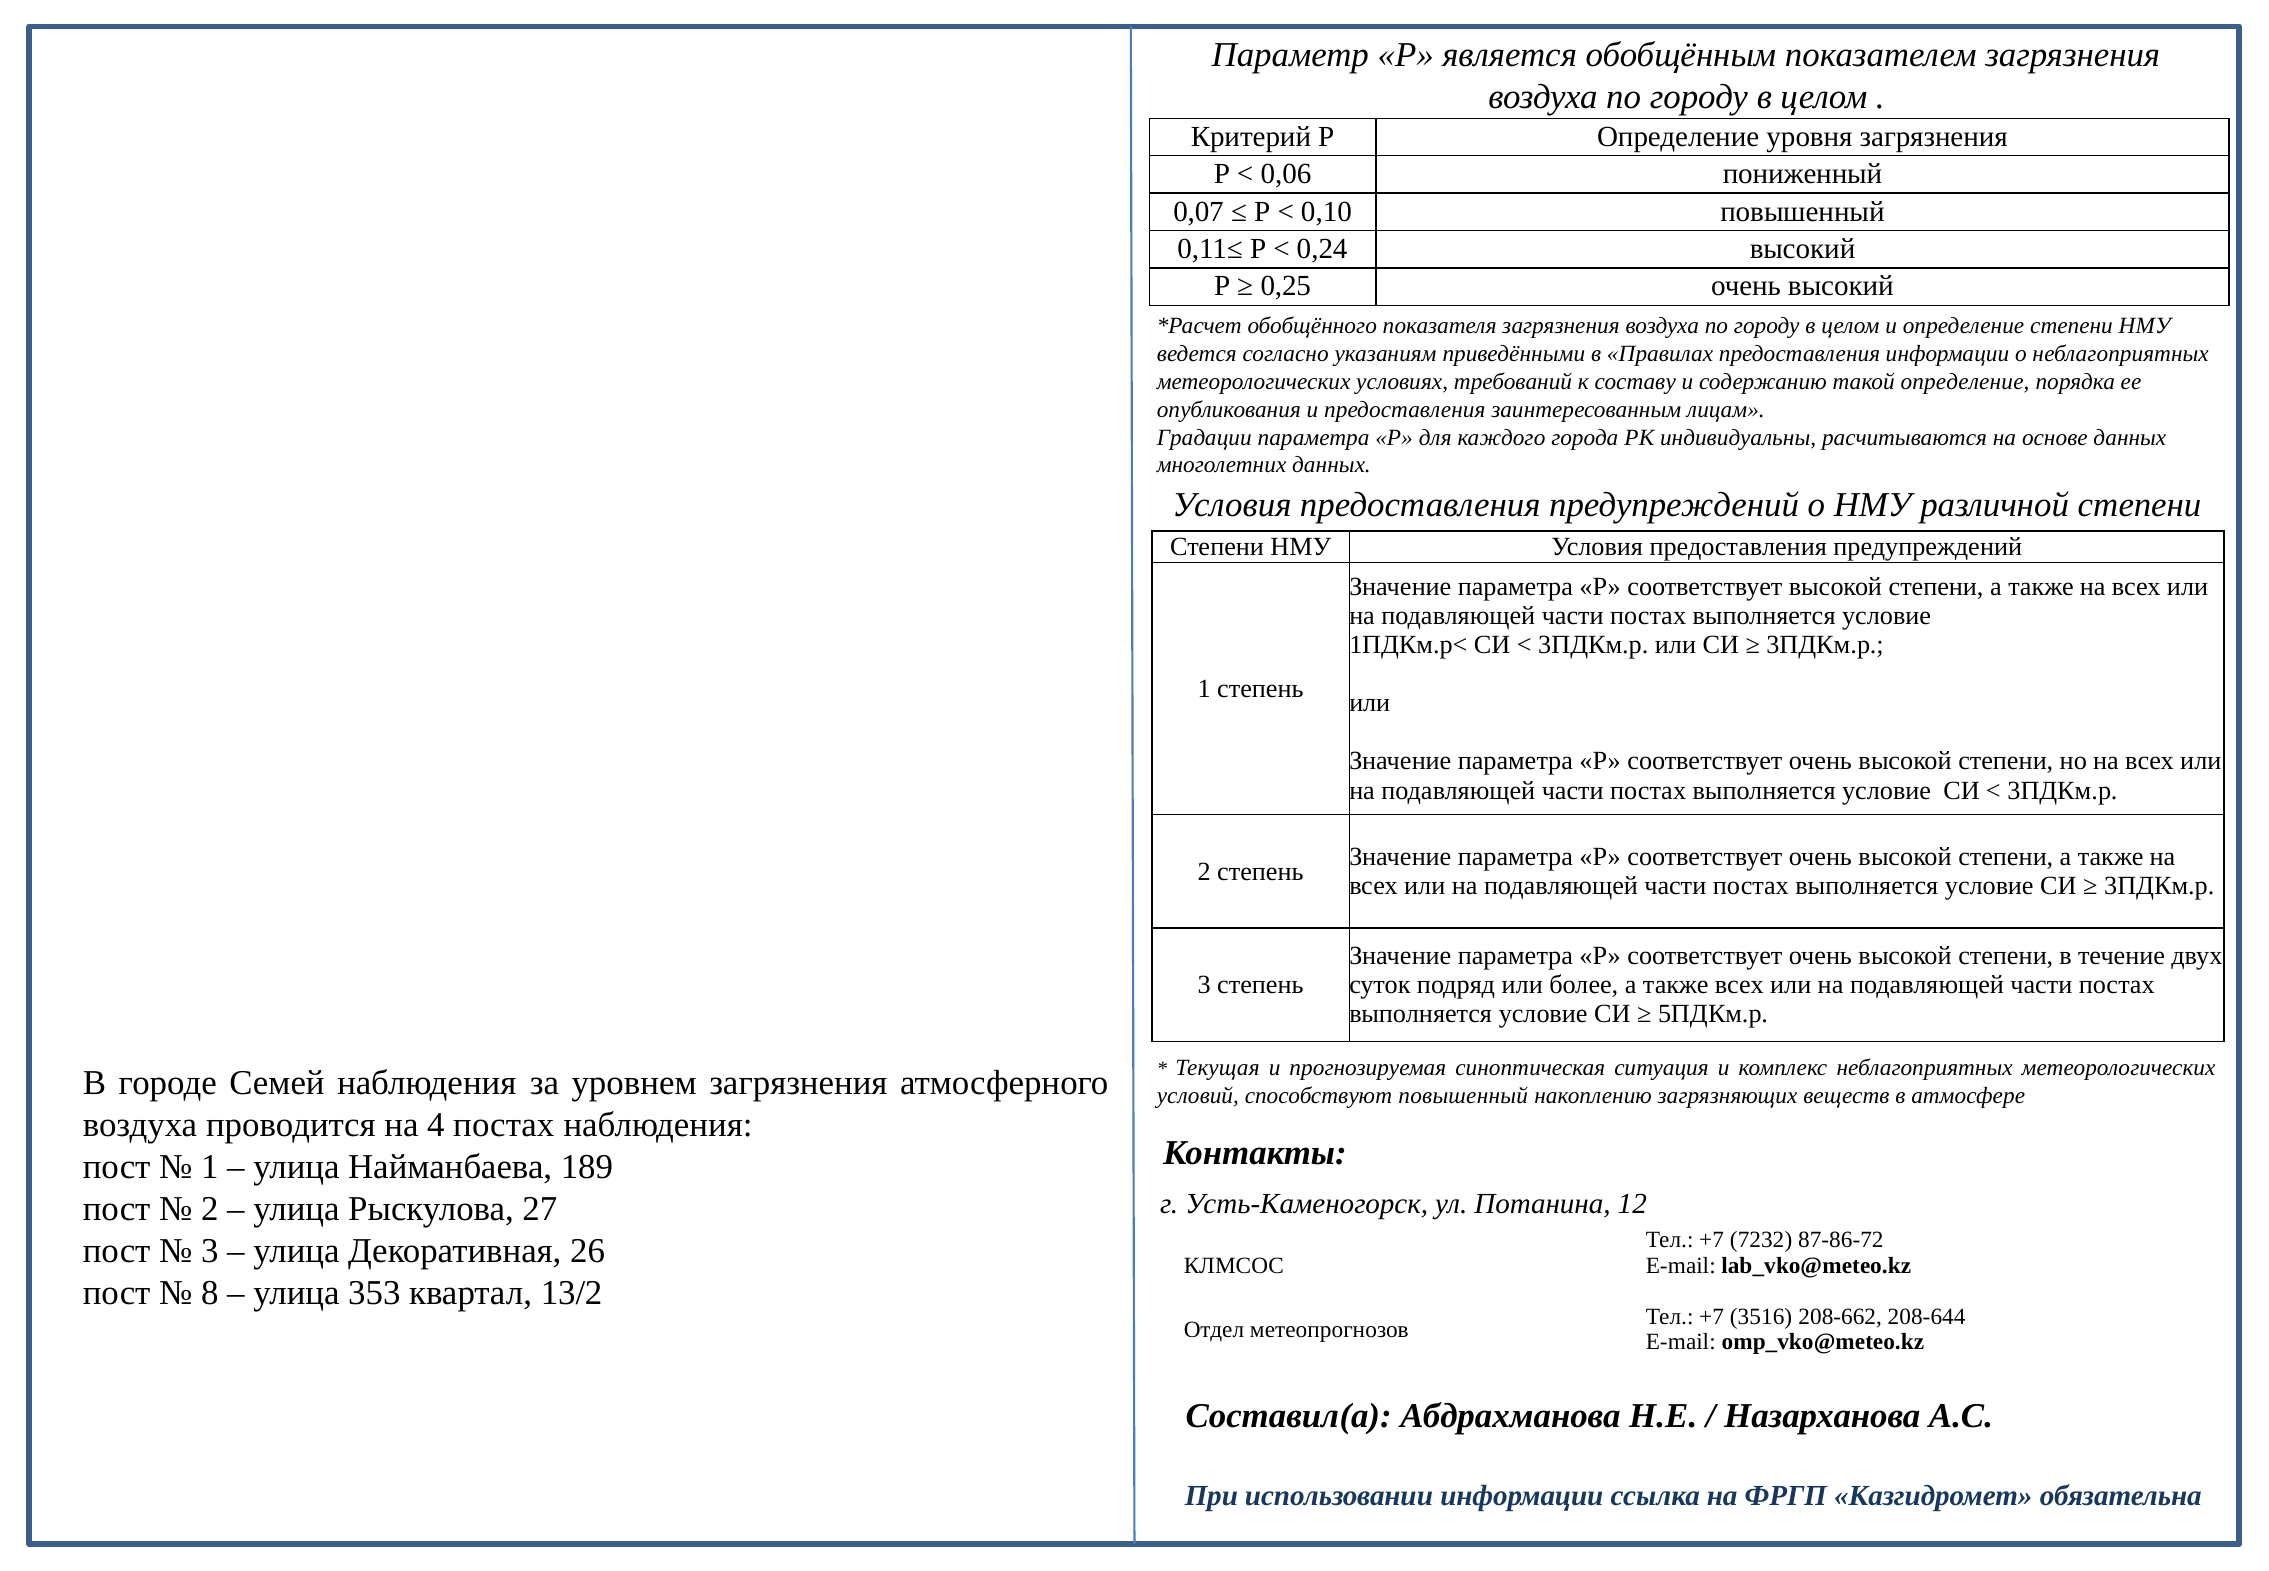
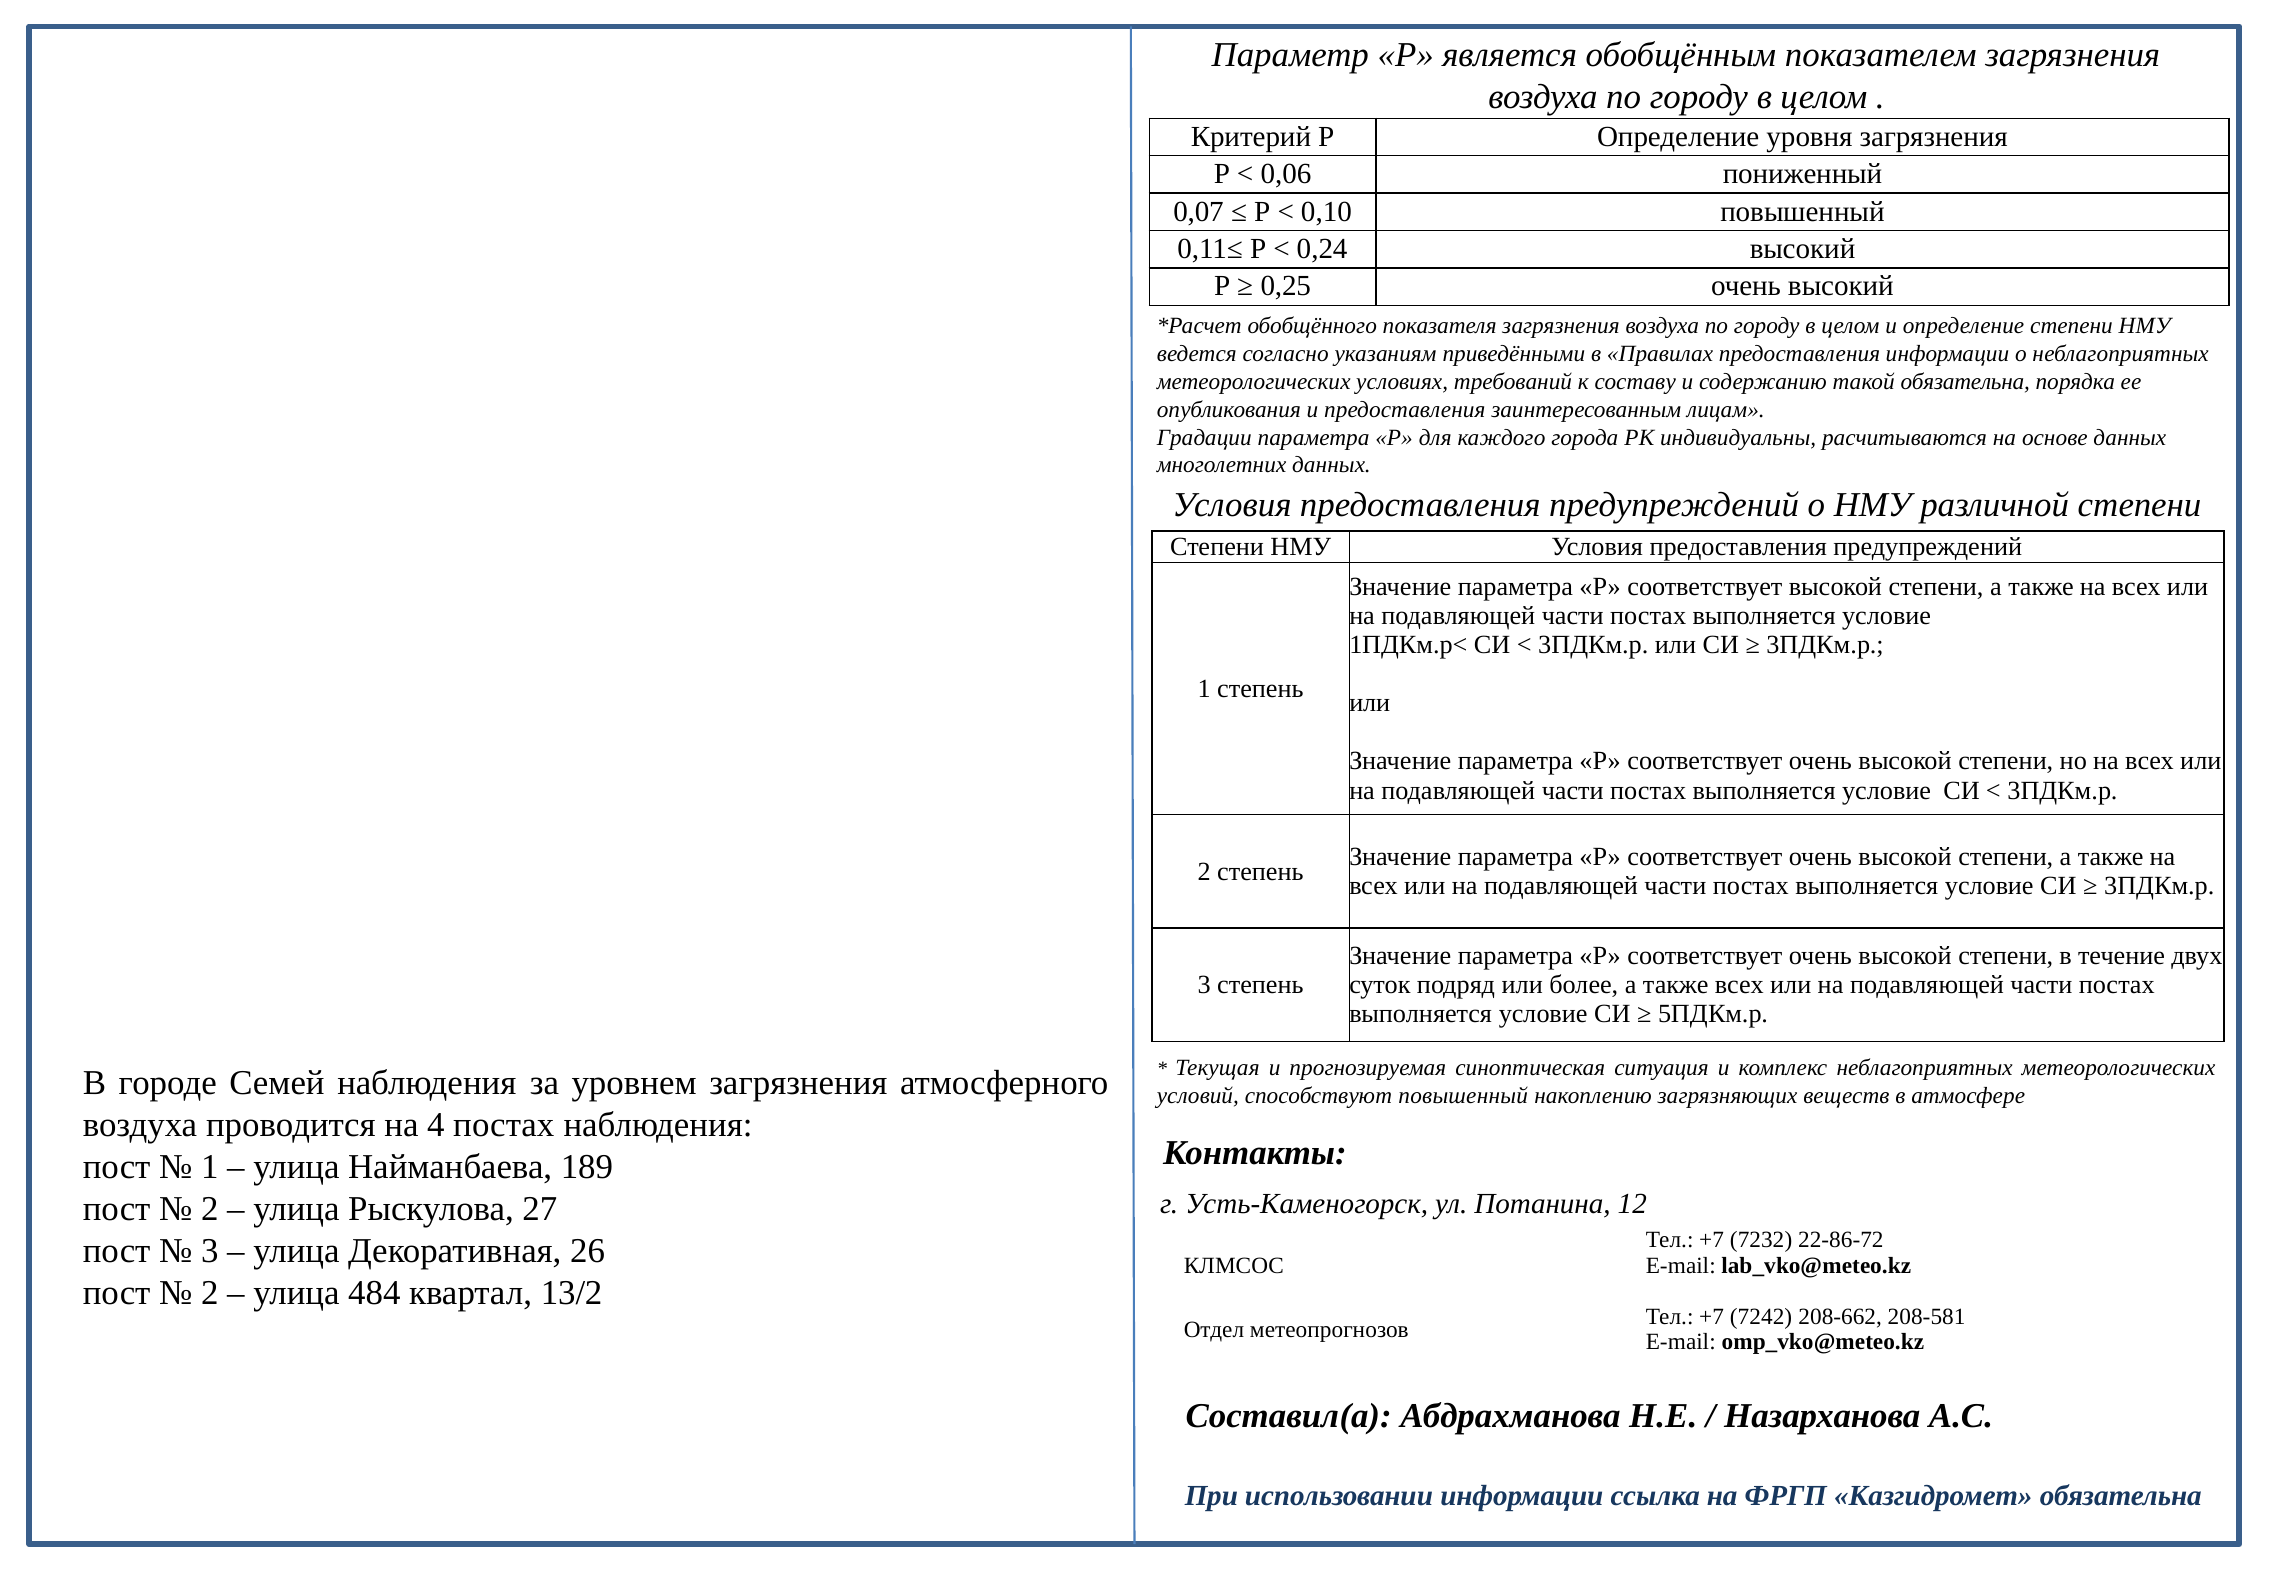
такой определение: определение -> обязательна
87-86-72: 87-86-72 -> 22-86-72
8 at (210, 1293): 8 -> 2
353: 353 -> 484
3516: 3516 -> 7242
208-644: 208-644 -> 208-581
